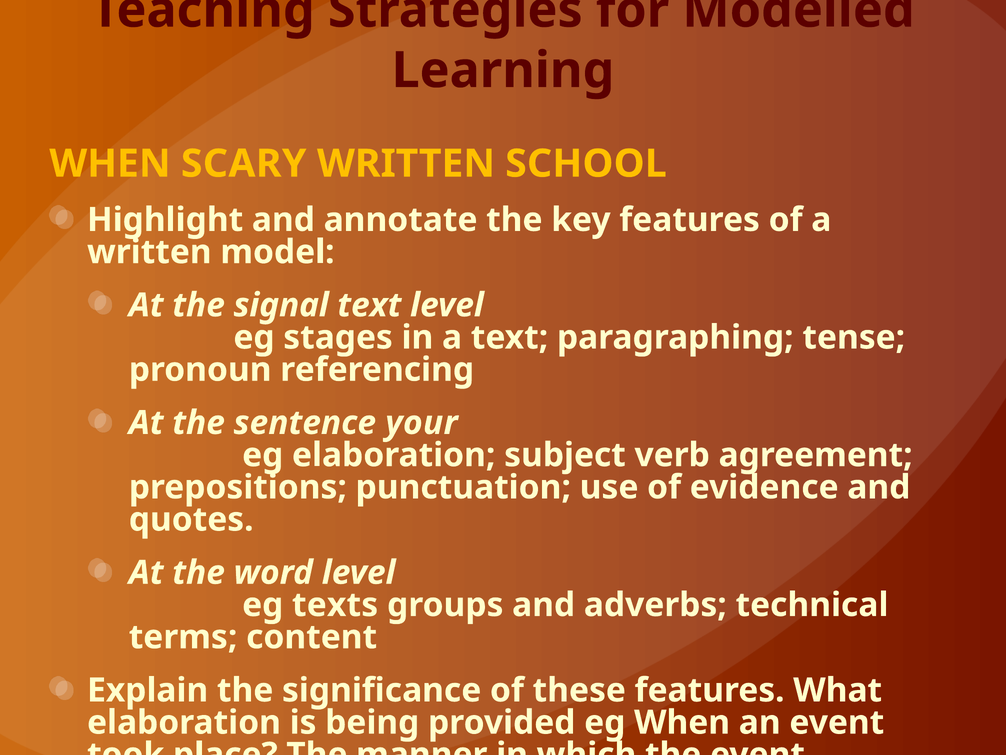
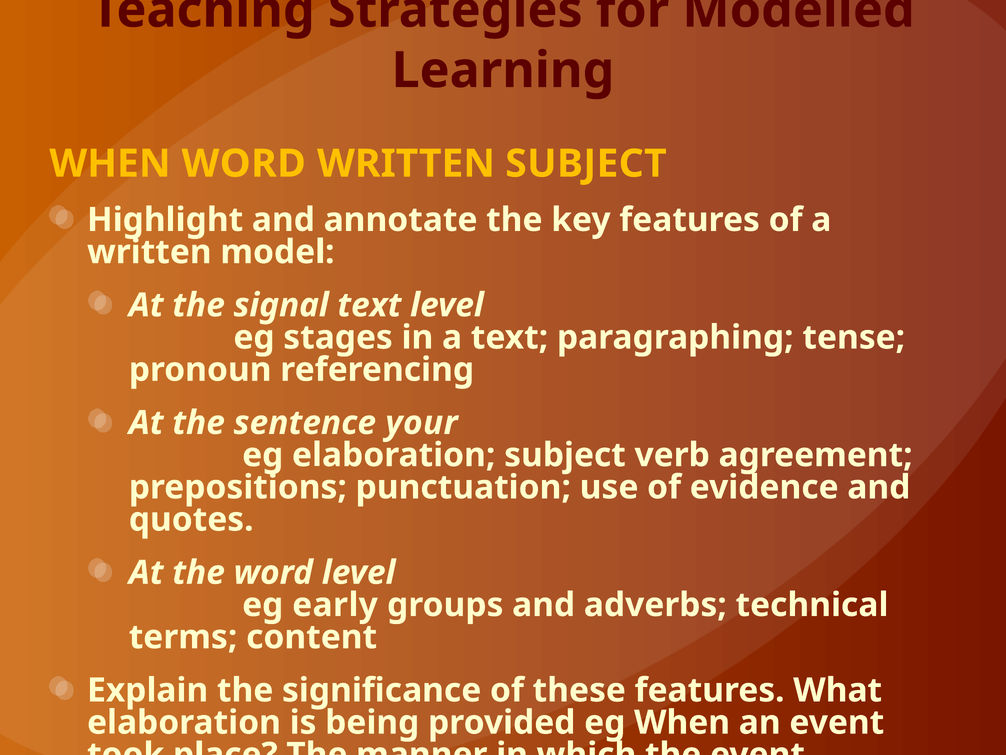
WHEN SCARY: SCARY -> WORD
WRITTEN SCHOOL: SCHOOL -> SUBJECT
texts: texts -> early
